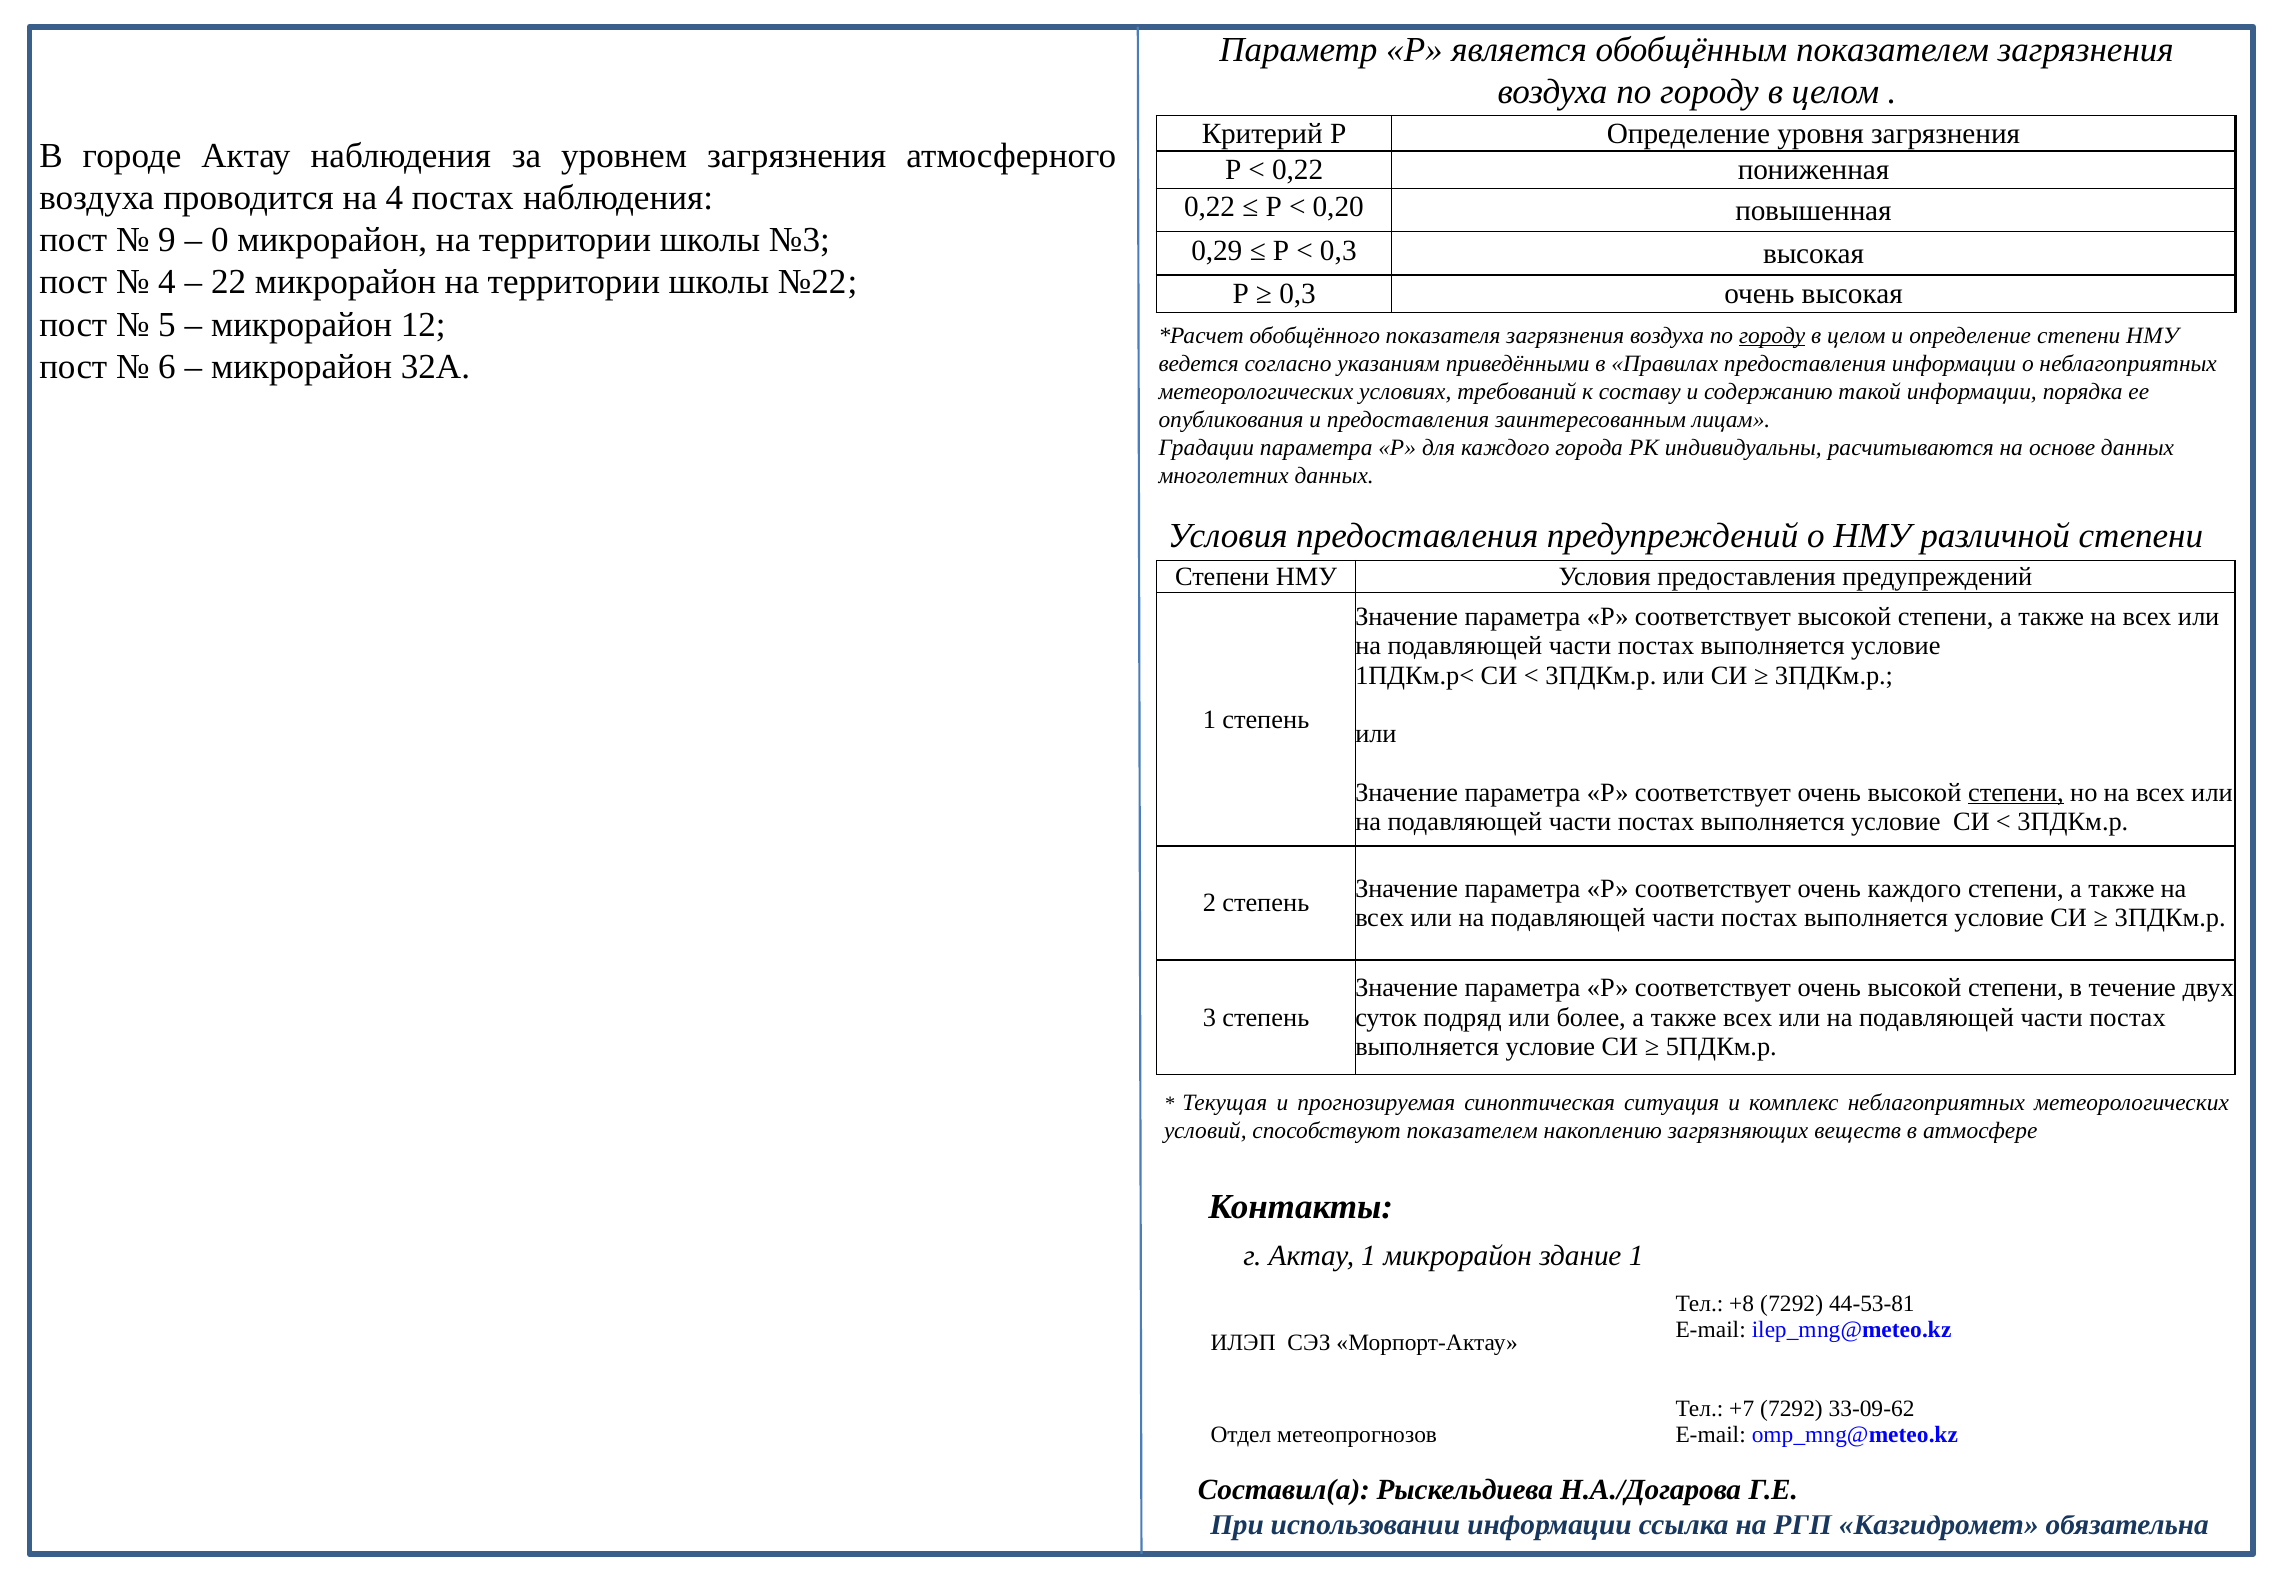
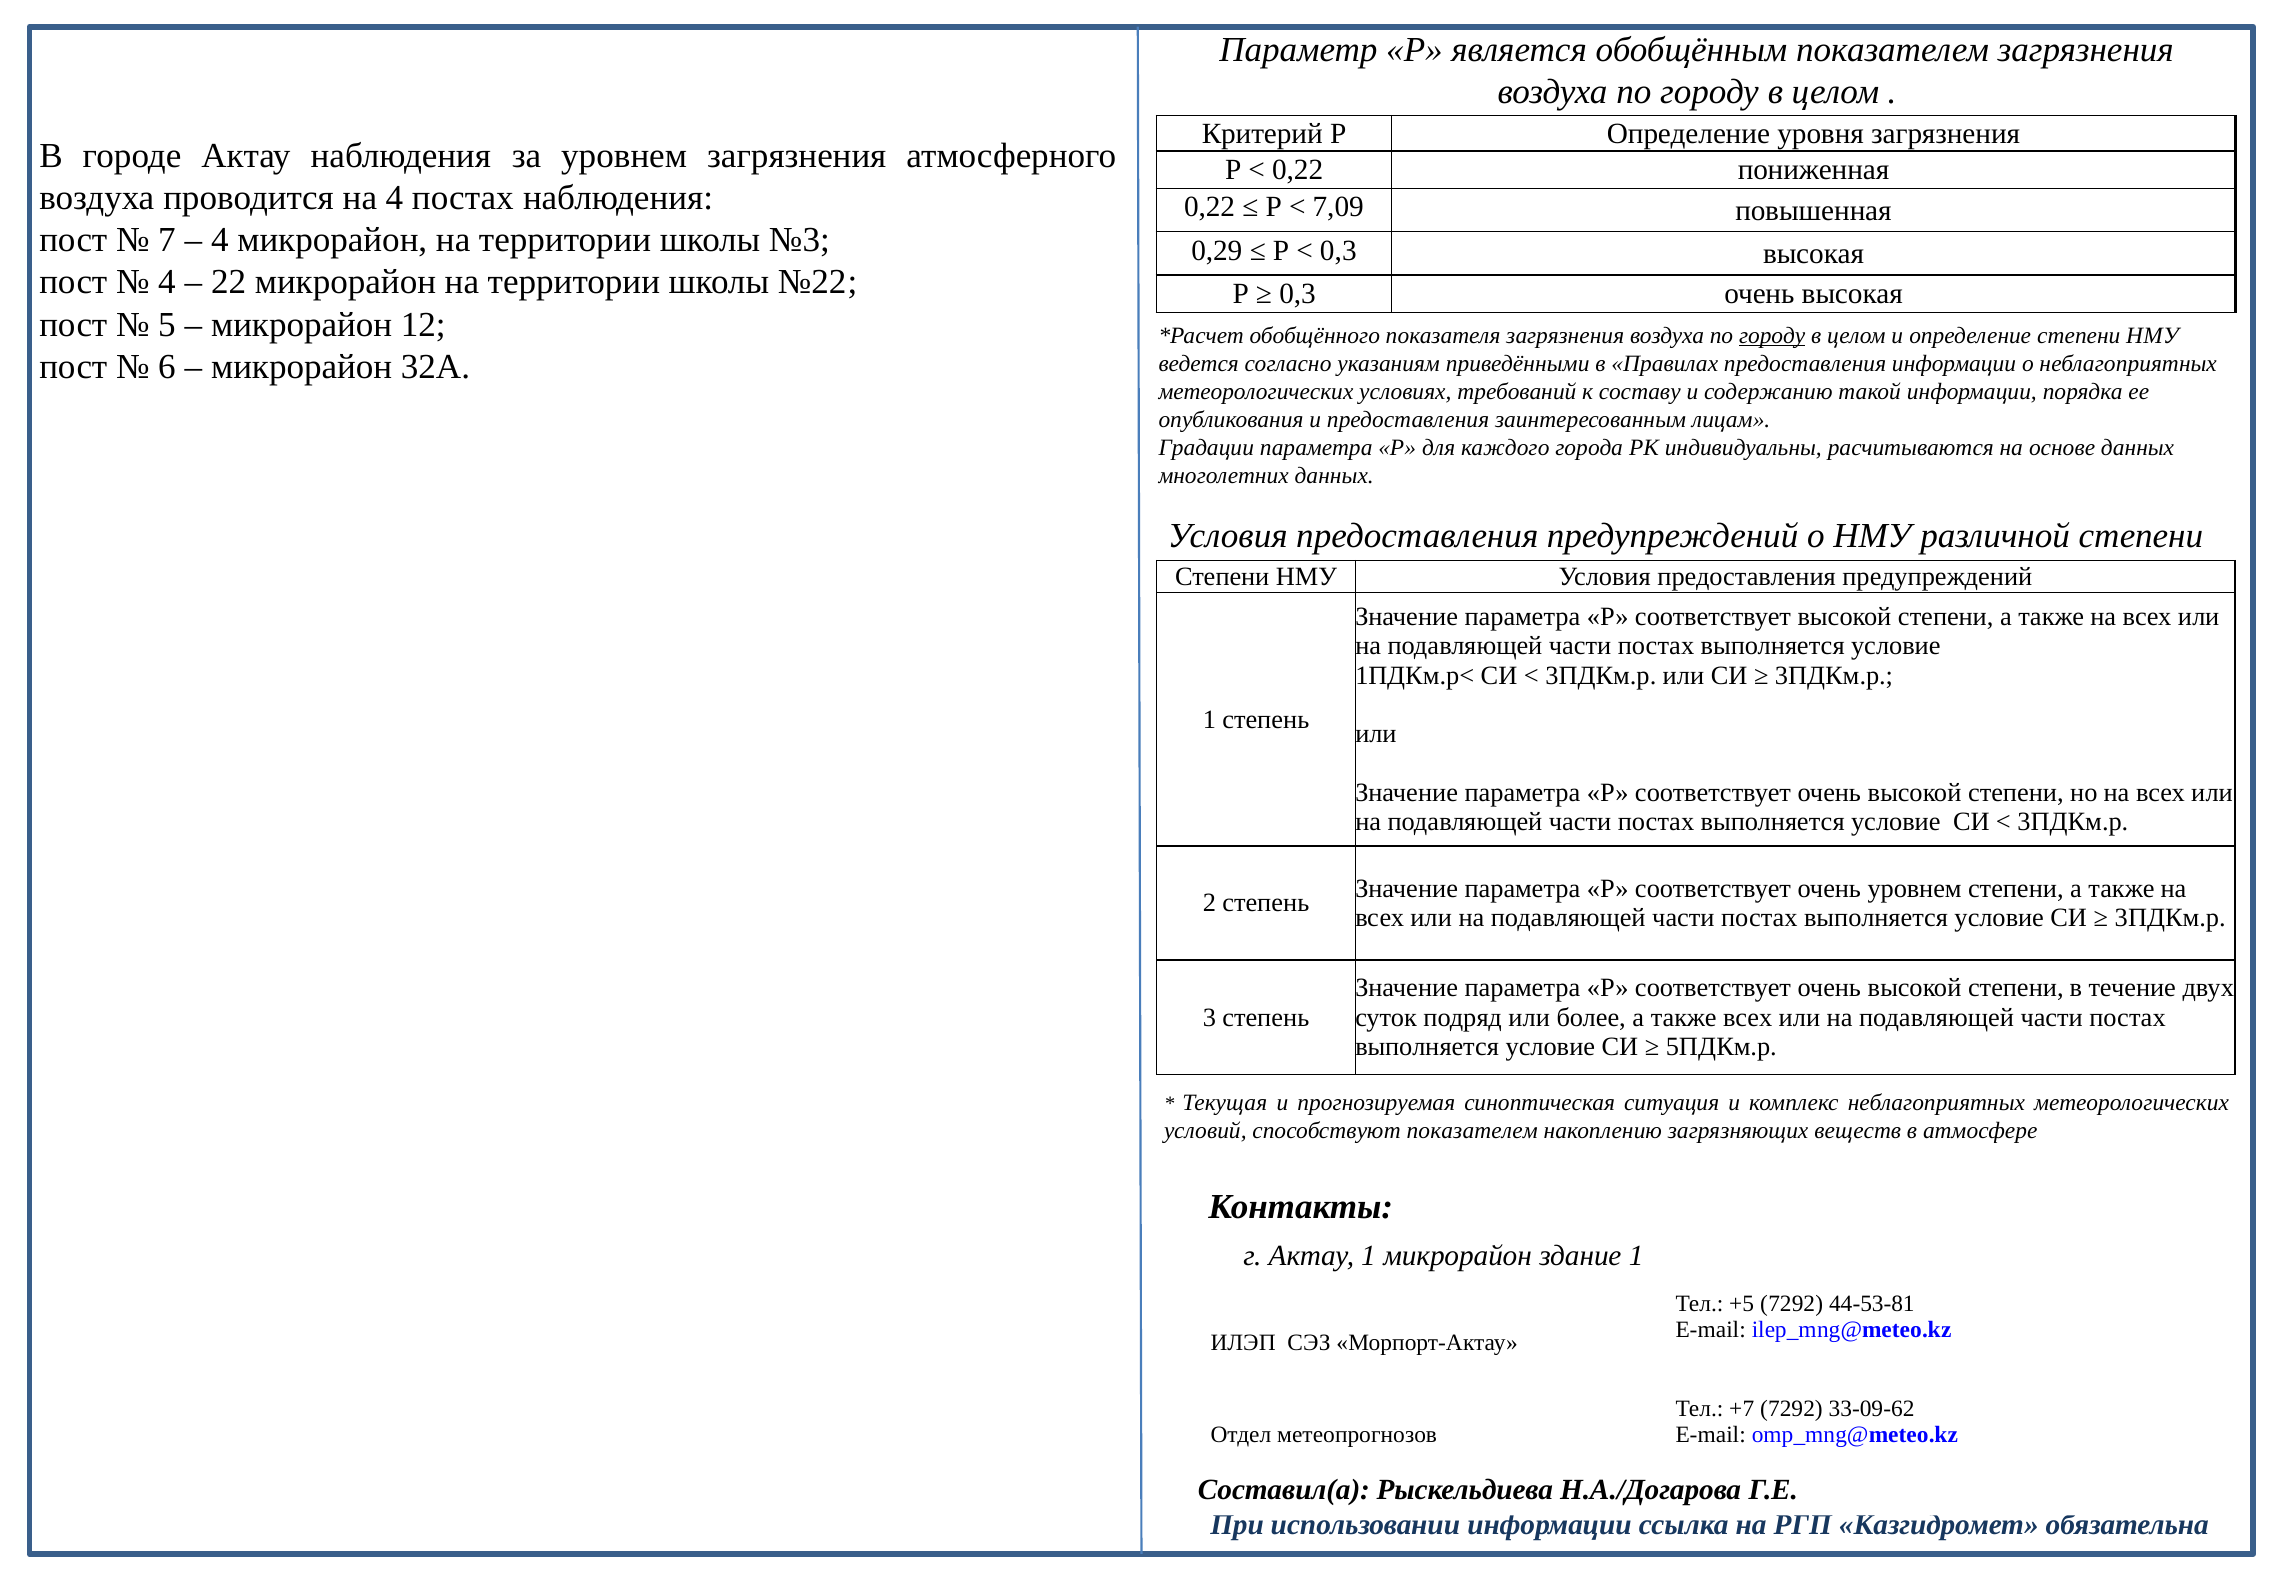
0,20: 0,20 -> 7,09
9: 9 -> 7
0 at (220, 240): 0 -> 4
степени at (2016, 792) underline: present -> none
очень каждого: каждого -> уровнем
+8: +8 -> +5
